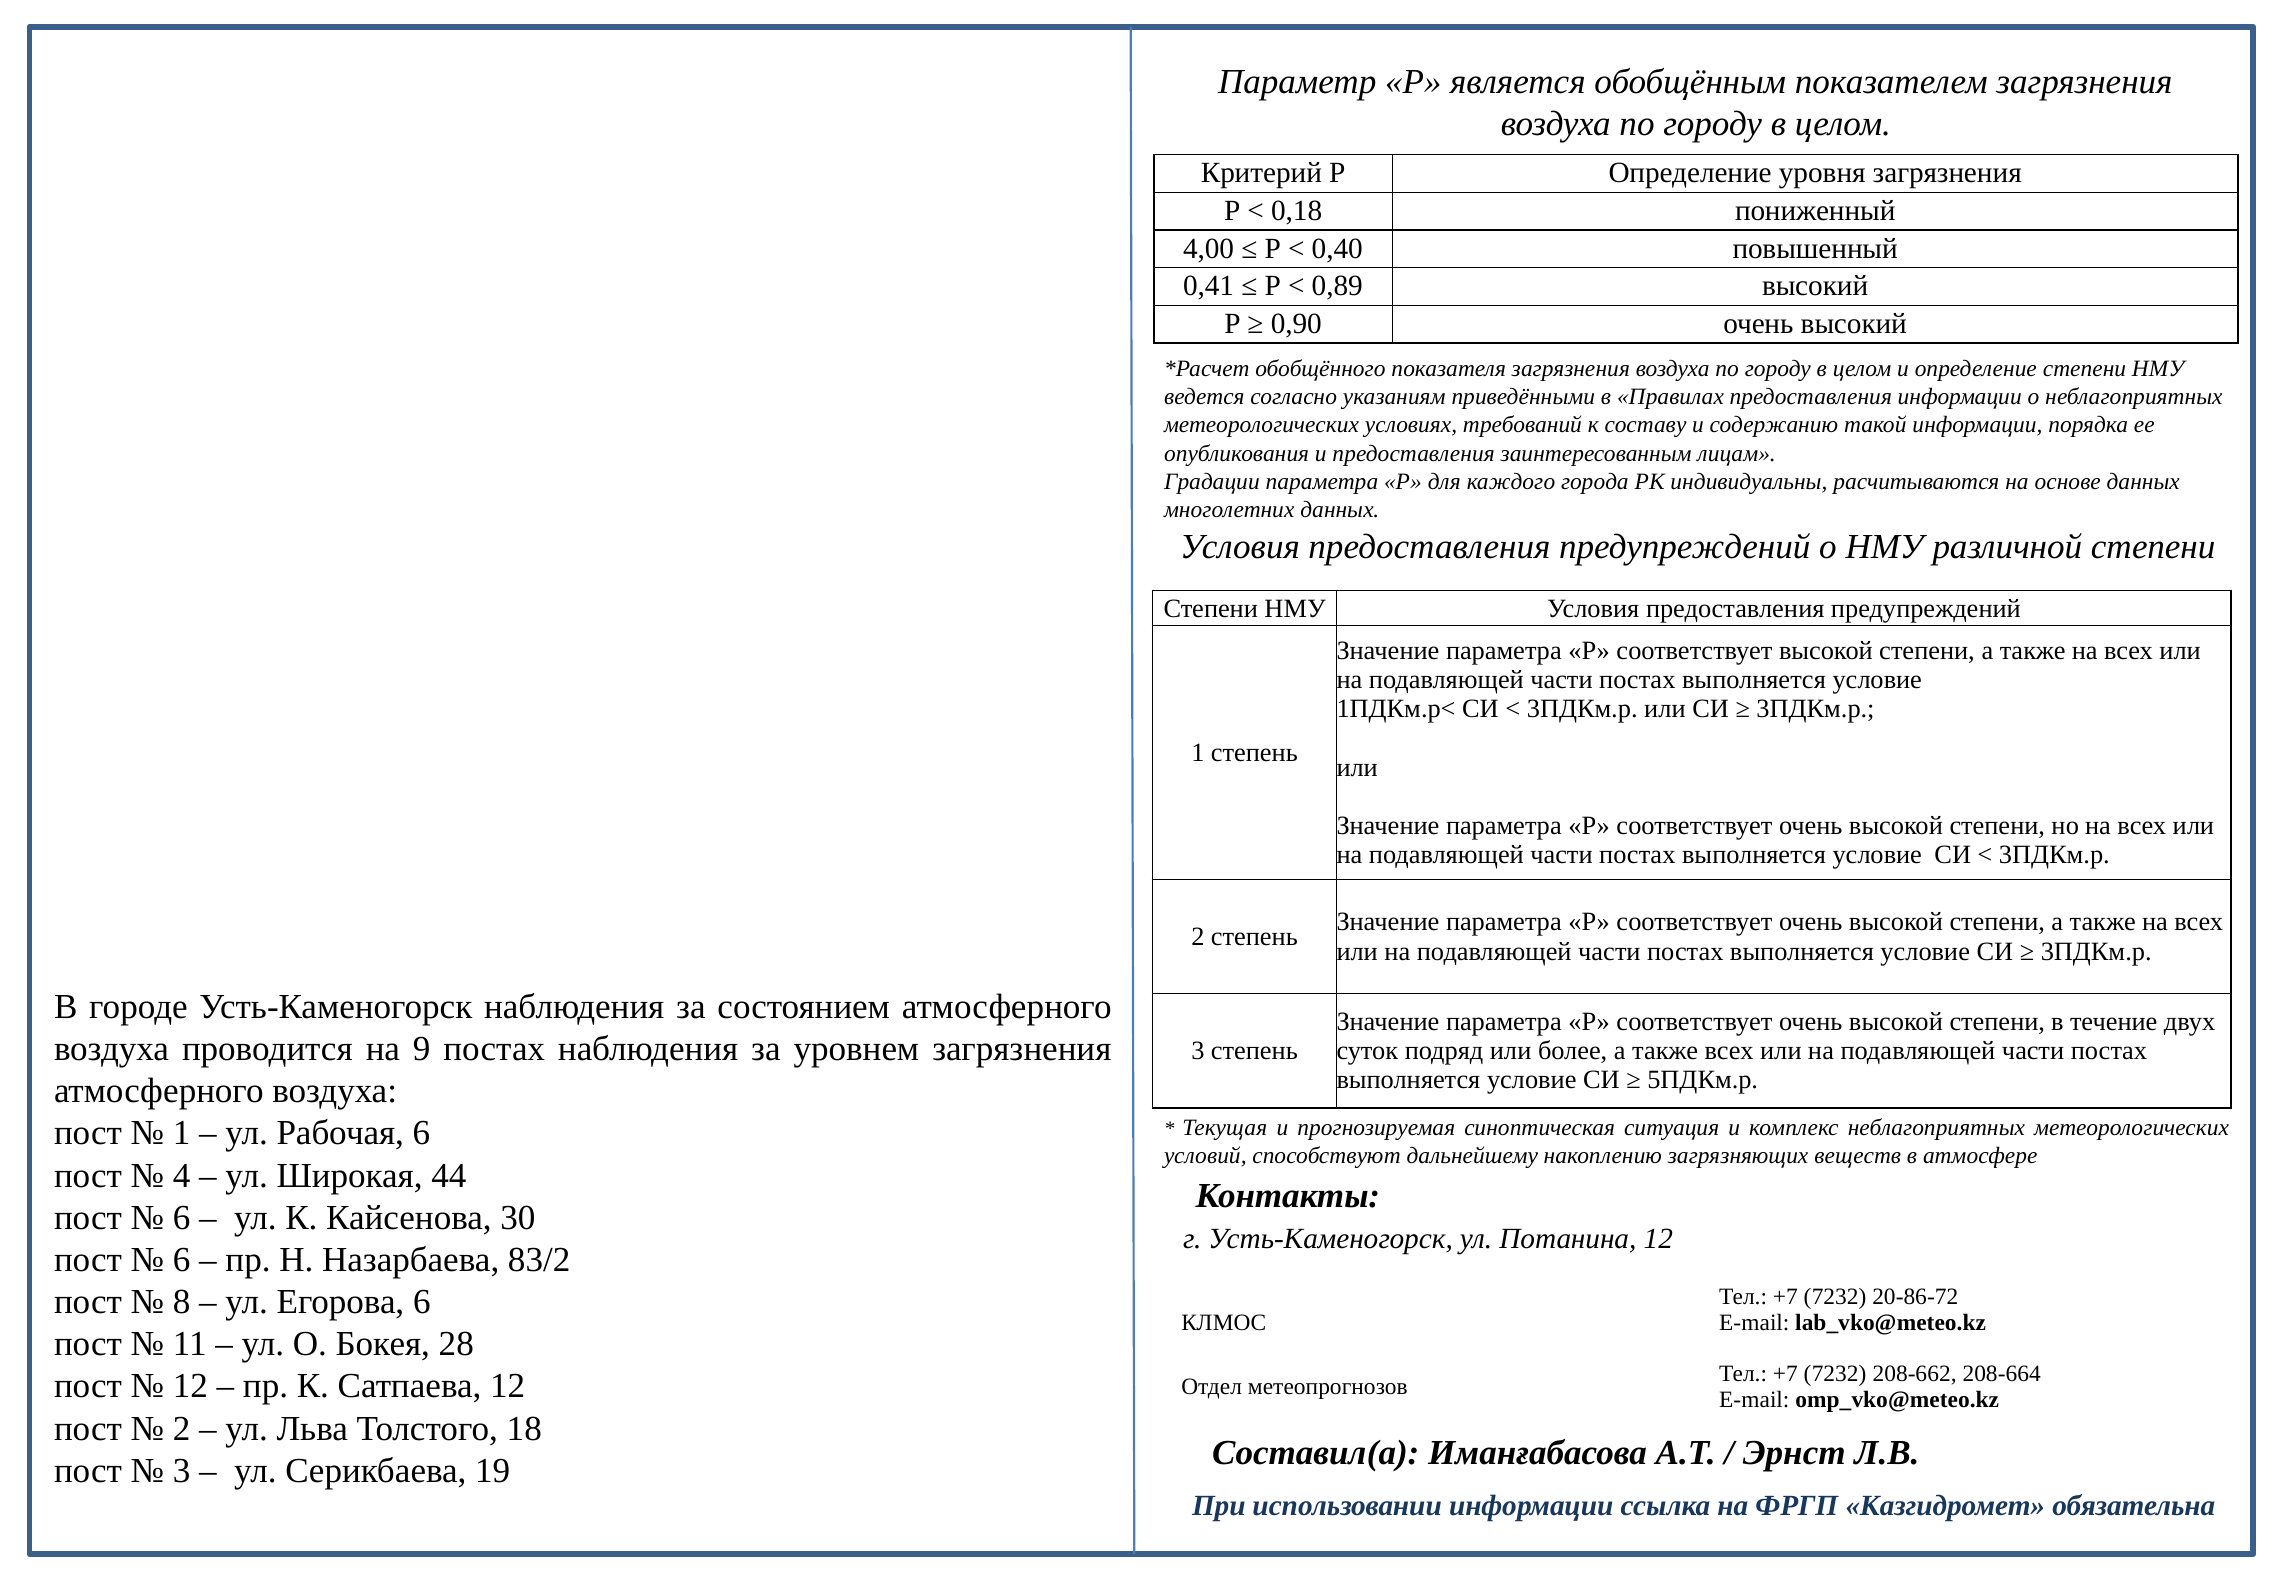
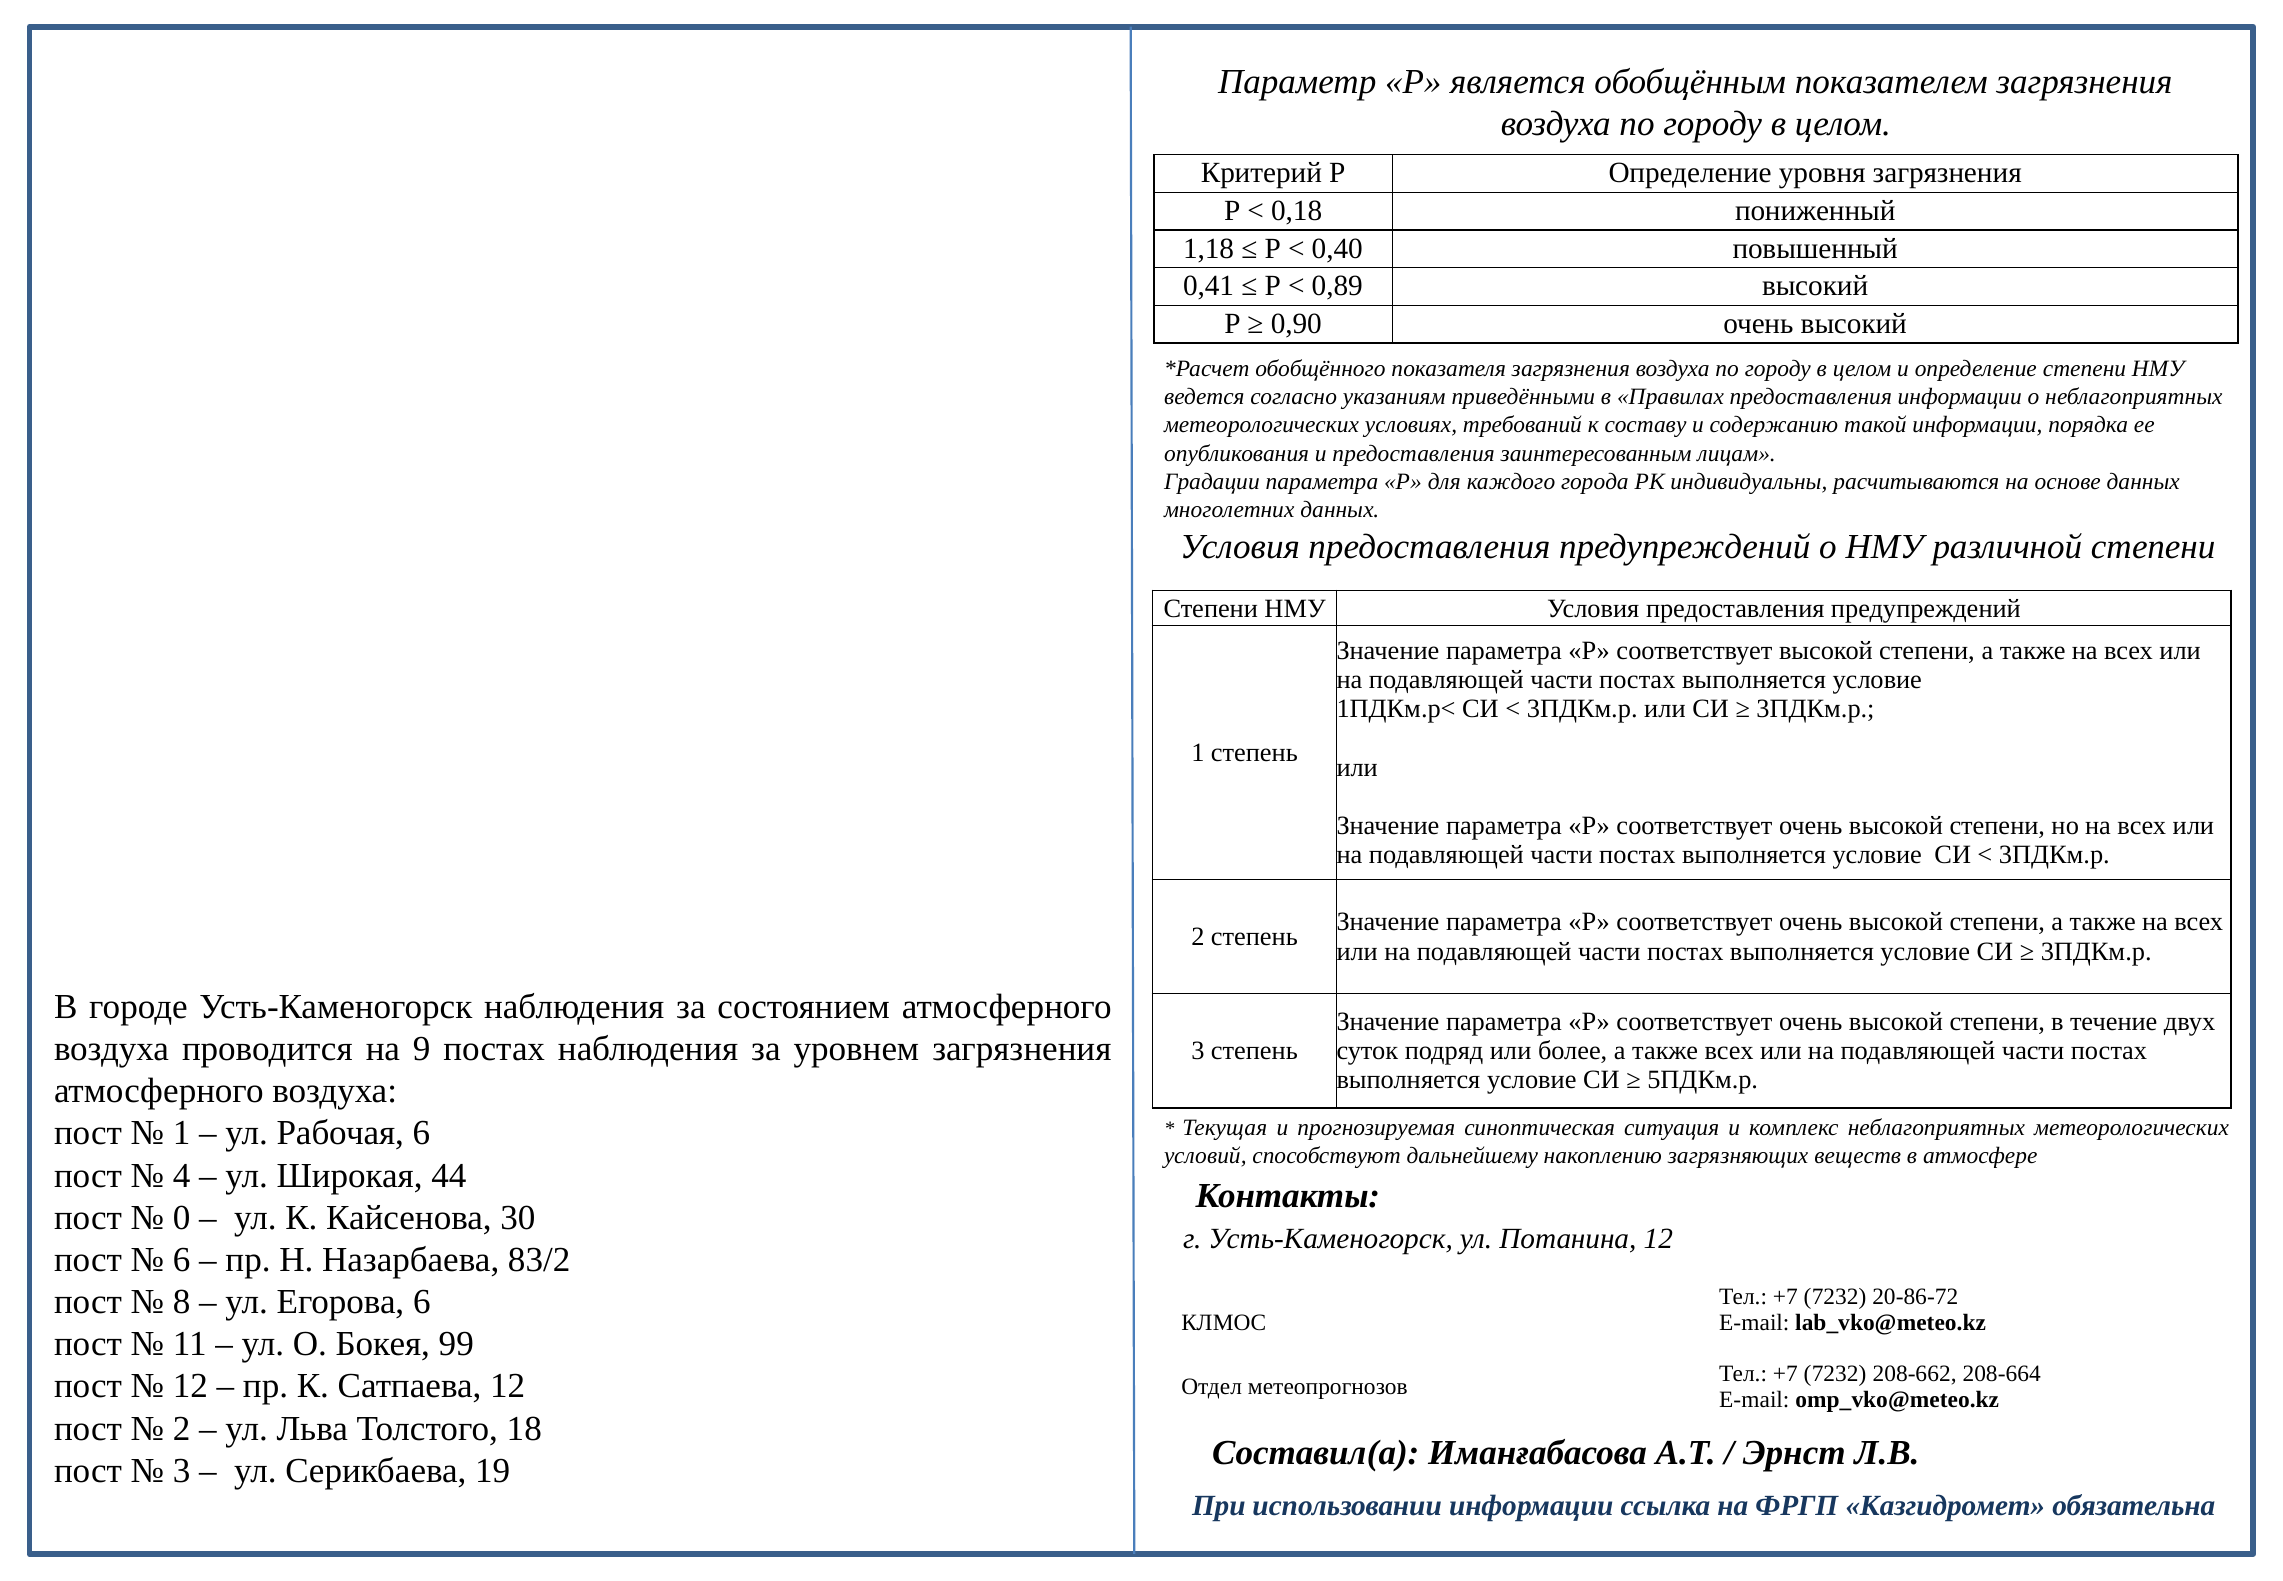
4,00: 4,00 -> 1,18
6 at (182, 1217): 6 -> 0
28: 28 -> 99
